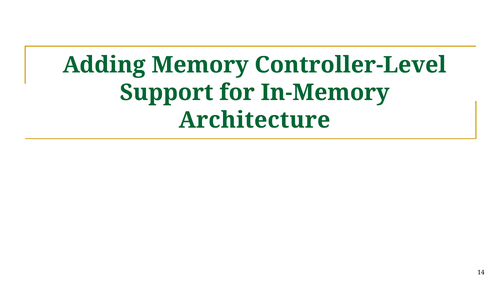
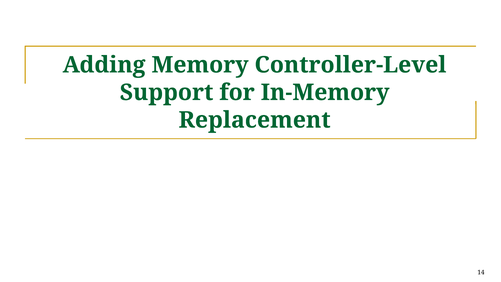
Architecture: Architecture -> Replacement
